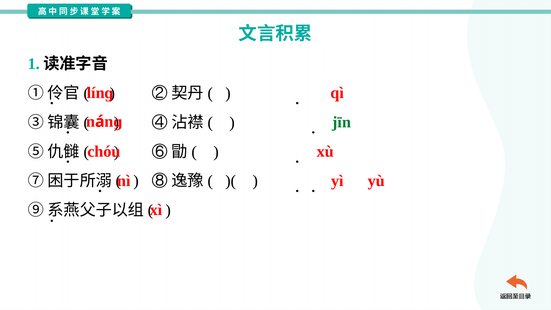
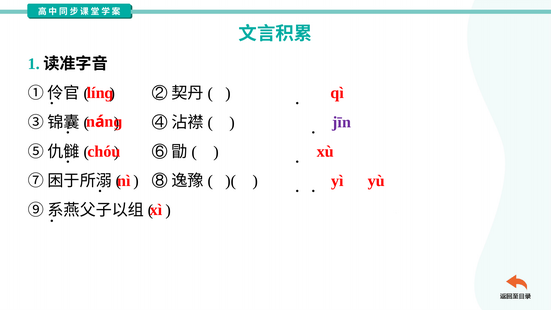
jīn colour: green -> purple
